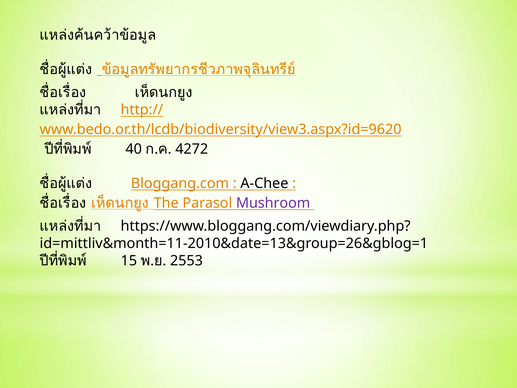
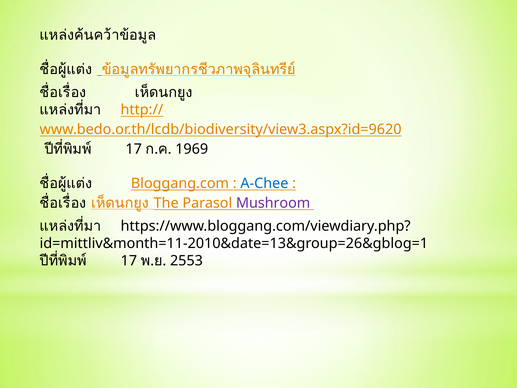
40 at (134, 149): 40 -> 17
4272: 4272 -> 1969
A-Chee colour: black -> blue
15 at (129, 260): 15 -> 17
